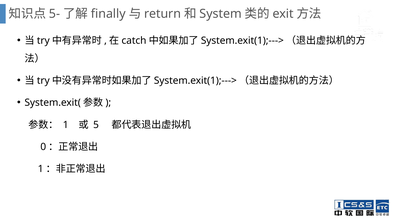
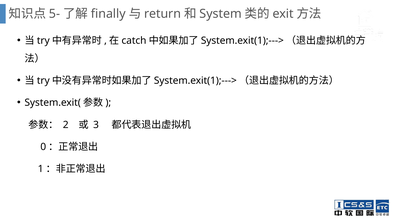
1 at (66, 125): 1 -> 2
5: 5 -> 3
